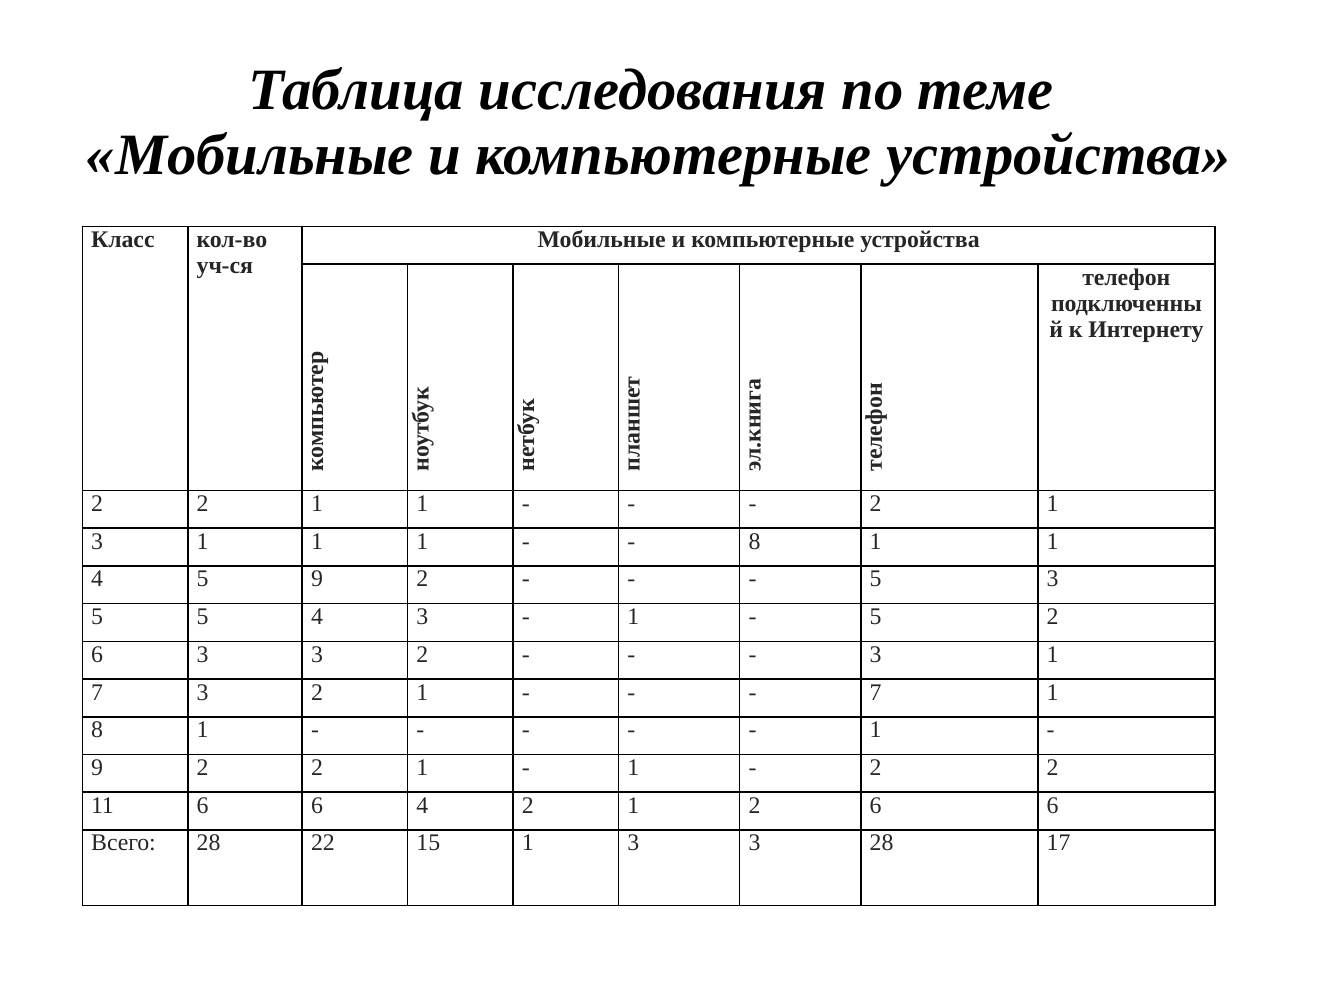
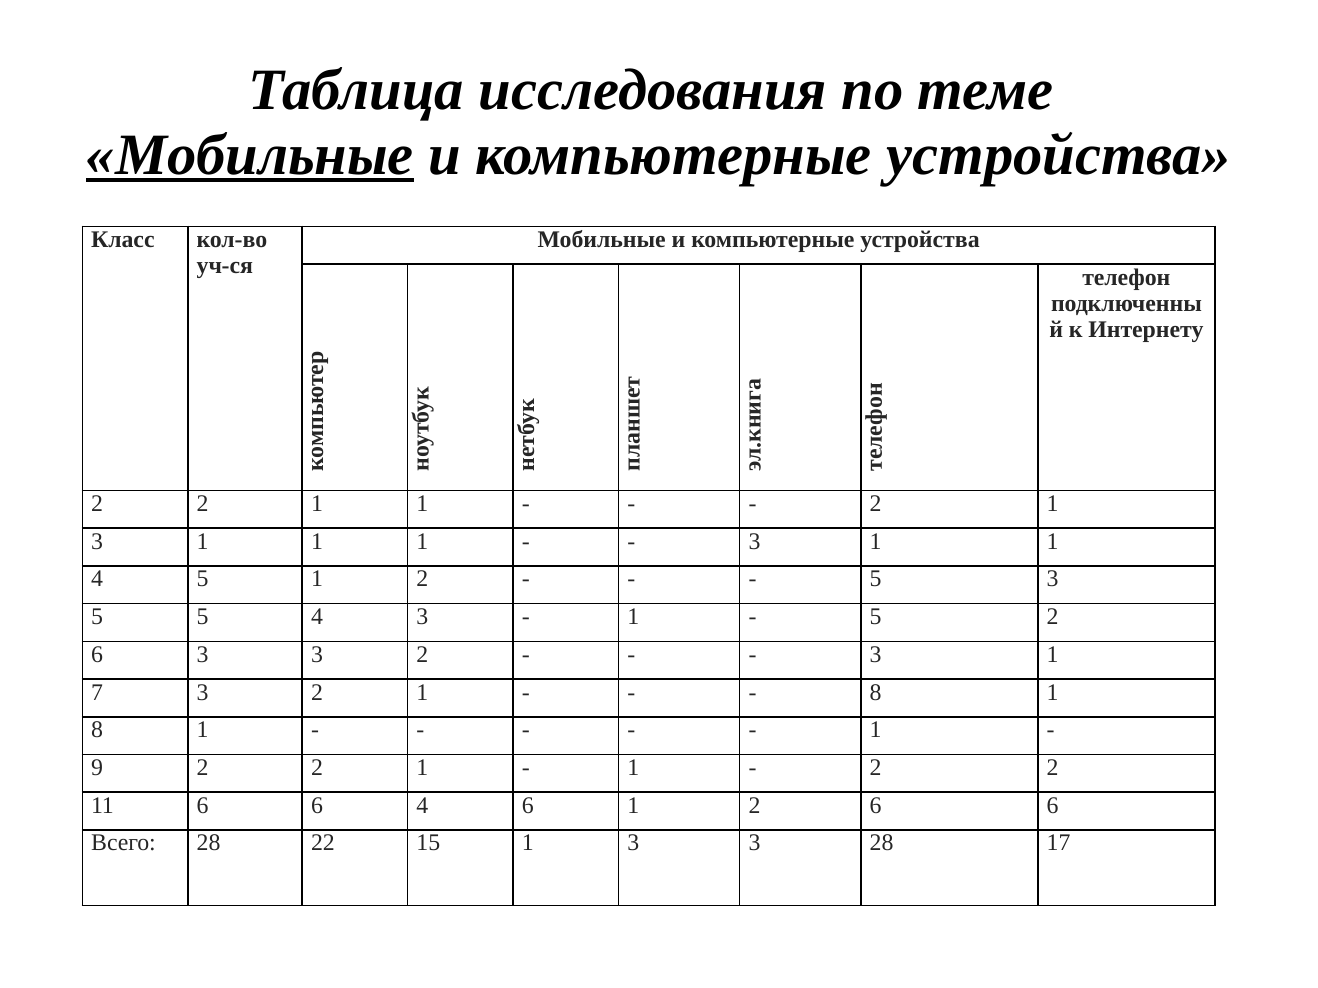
Мобильные at (250, 155) underline: none -> present
8 at (754, 542): 8 -> 3
5 9: 9 -> 1
7 at (876, 693): 7 -> 8
4 2: 2 -> 6
